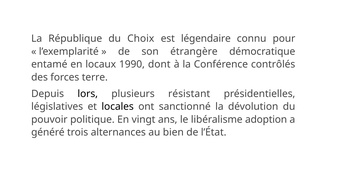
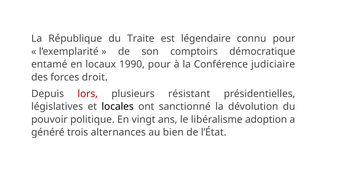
Choix: Choix -> Traite
étrangère: étrangère -> comptoirs
1990 dont: dont -> pour
contrôlés: contrôlés -> judiciaire
terre: terre -> droit
lors colour: black -> red
